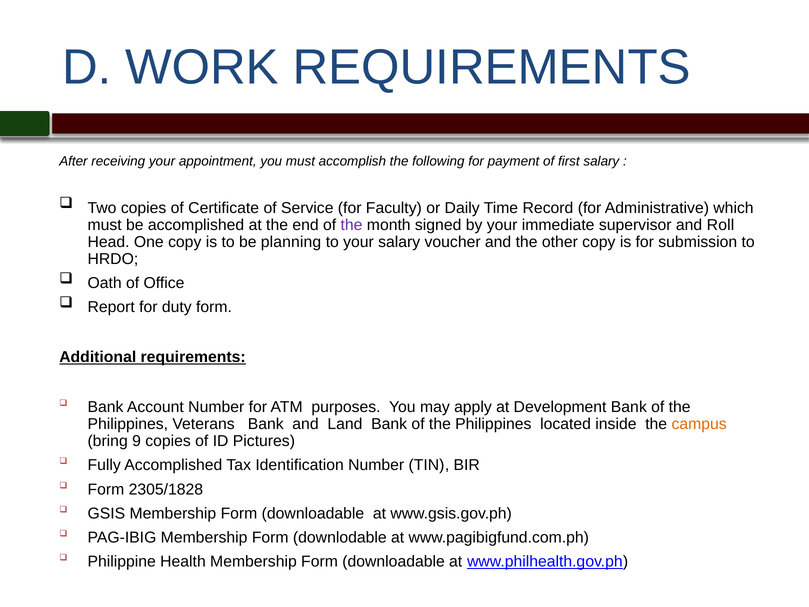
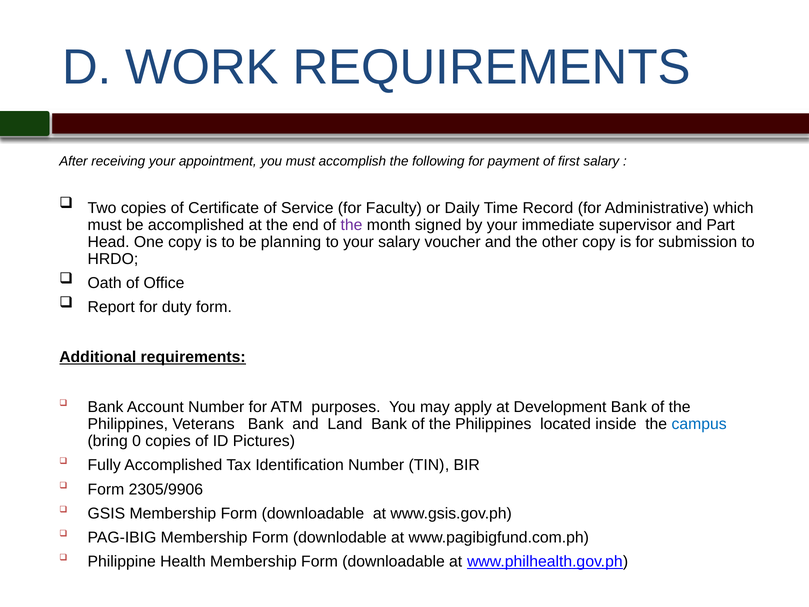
Roll: Roll -> Part
campus colour: orange -> blue
9: 9 -> 0
2305/1828: 2305/1828 -> 2305/9906
